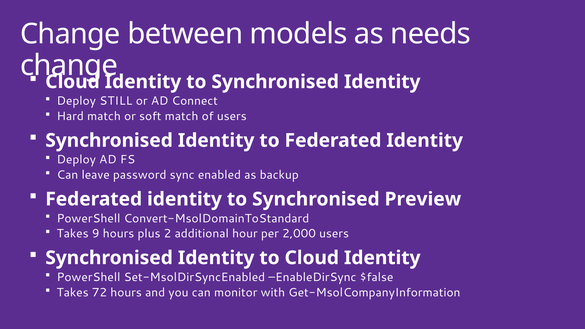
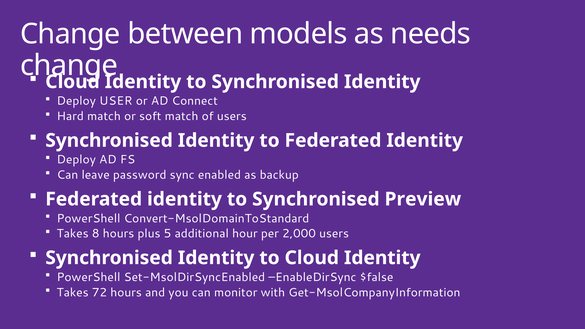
STILL: STILL -> USER
9: 9 -> 8
2: 2 -> 5
